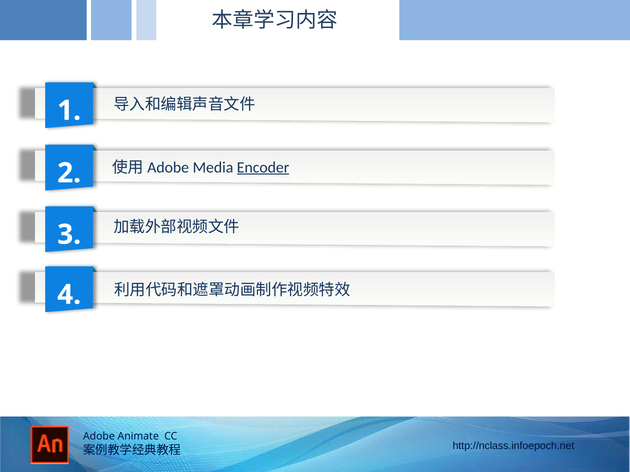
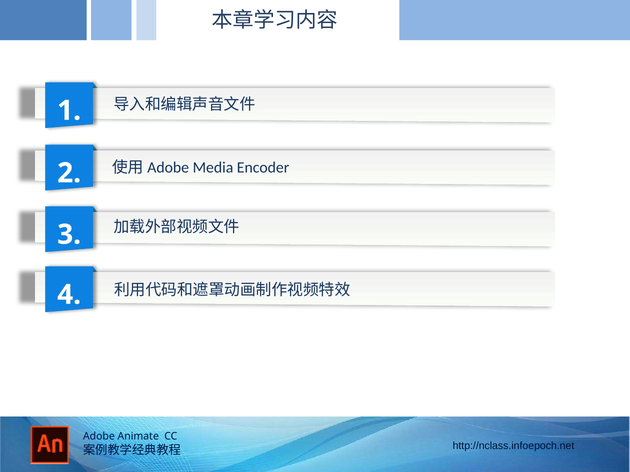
Encoder underline: present -> none
